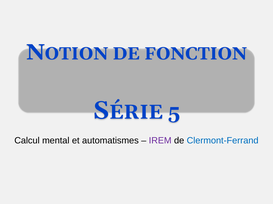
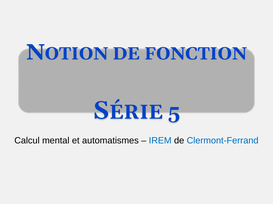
IREM colour: purple -> blue
